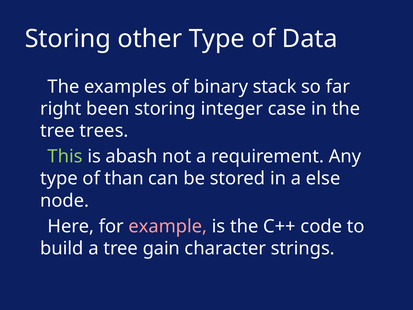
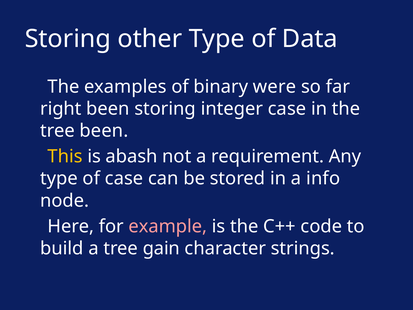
stack: stack -> were
tree trees: trees -> been
This colour: light green -> yellow
of than: than -> case
else: else -> info
